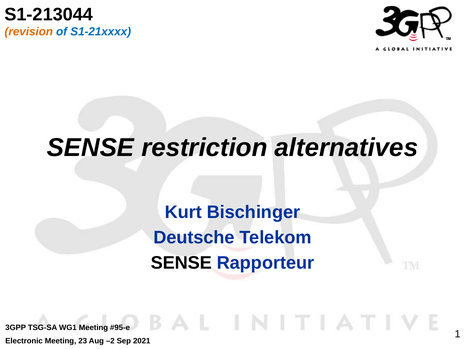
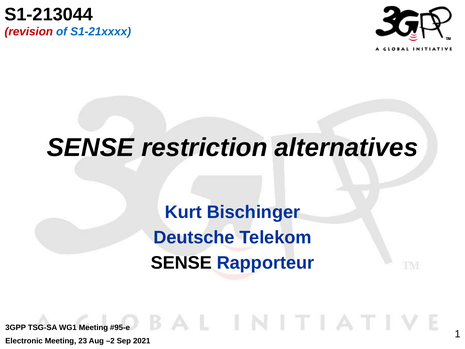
revision colour: orange -> red
